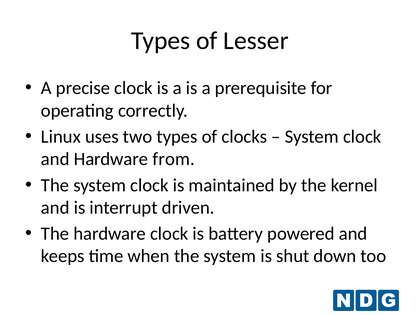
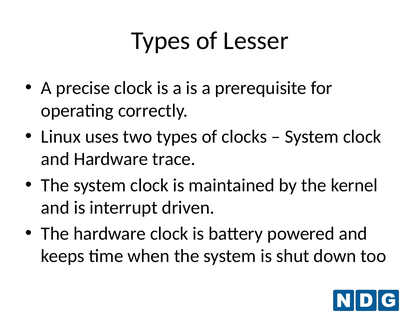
from: from -> trace
